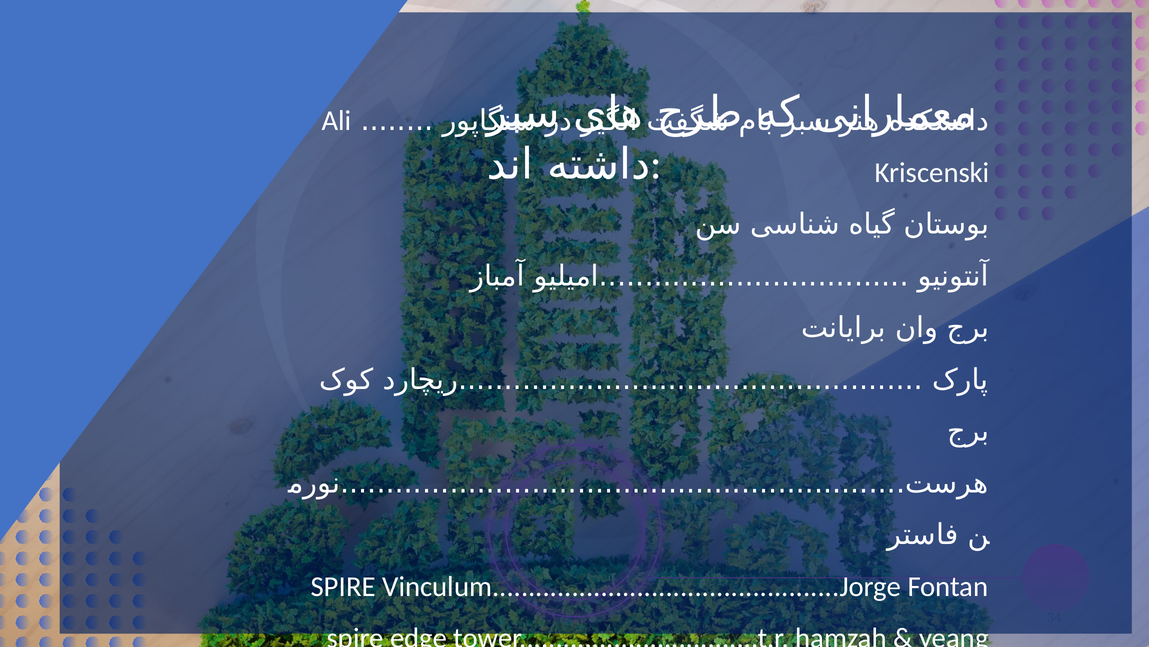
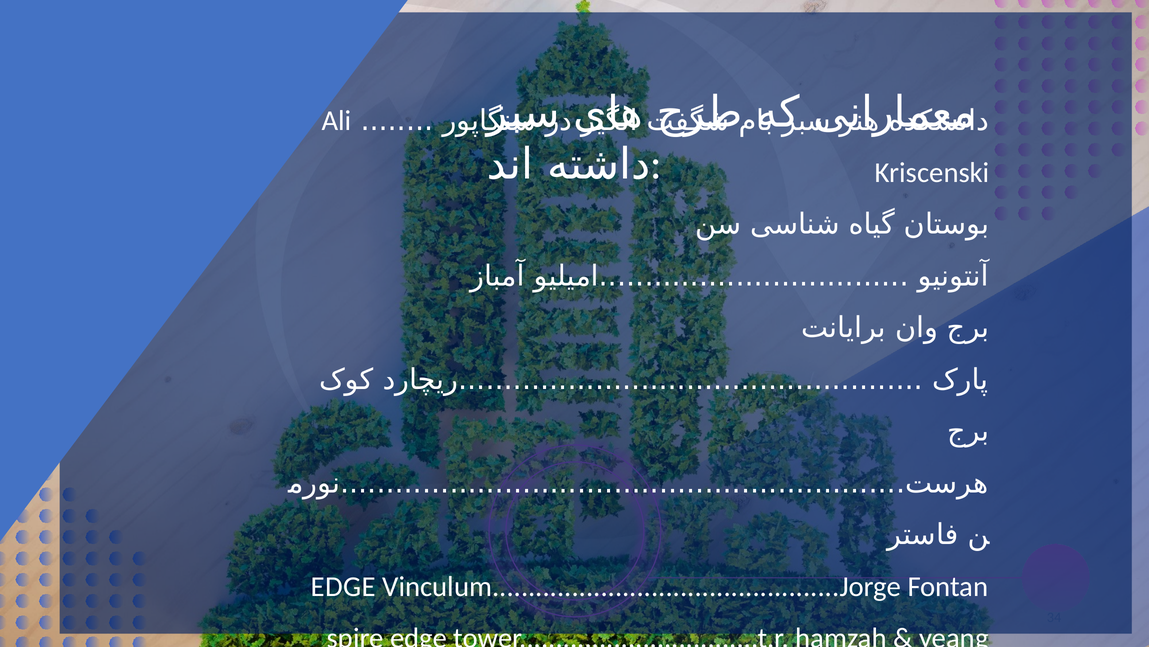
SPIRE at (343, 586): SPIRE -> EDGE
